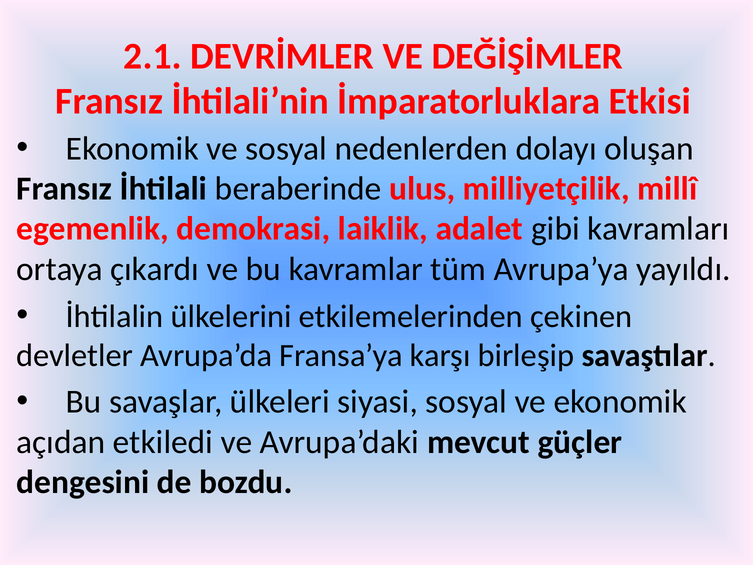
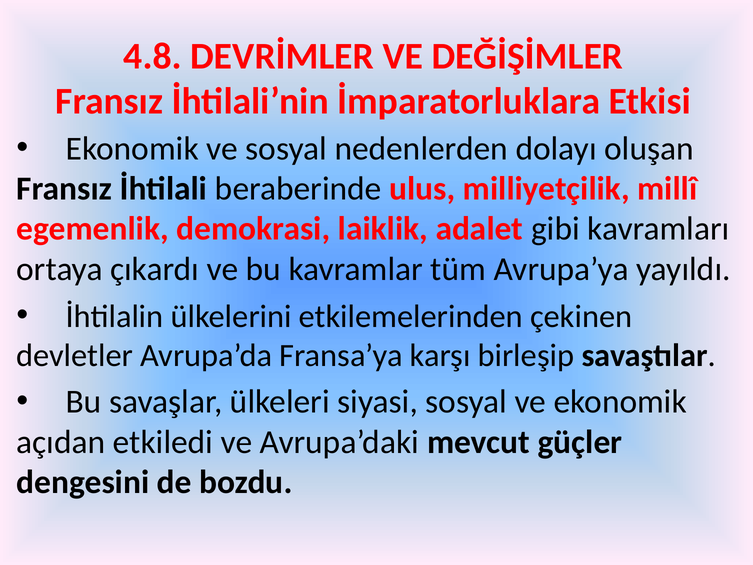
2.1: 2.1 -> 4.8
